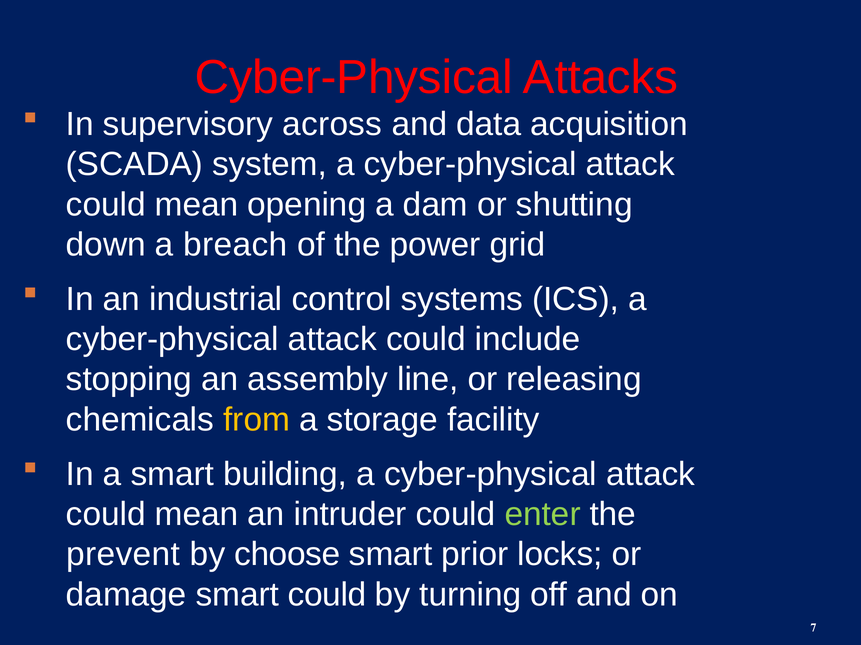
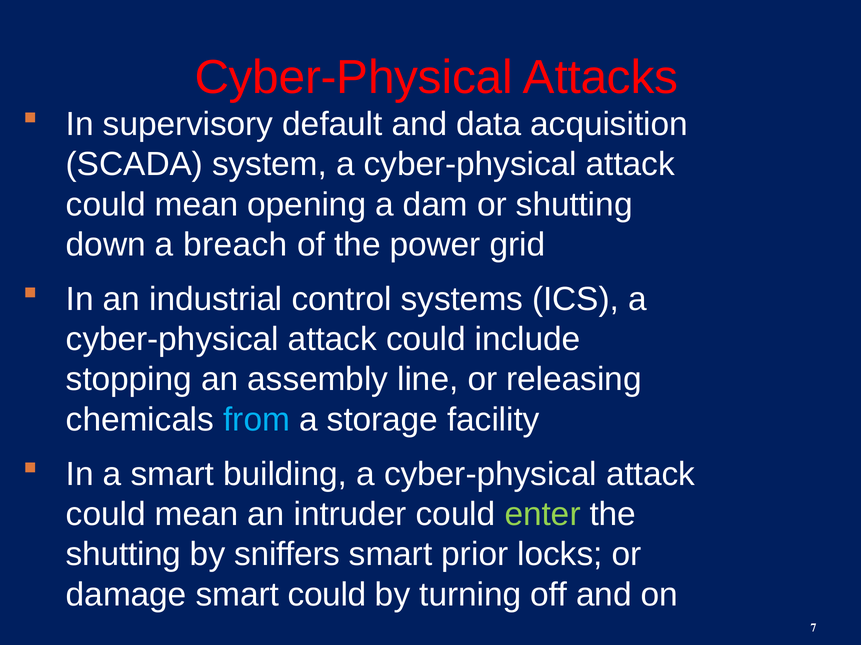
across: across -> default
from colour: yellow -> light blue
prevent at (123, 555): prevent -> shutting
choose: choose -> sniffers
